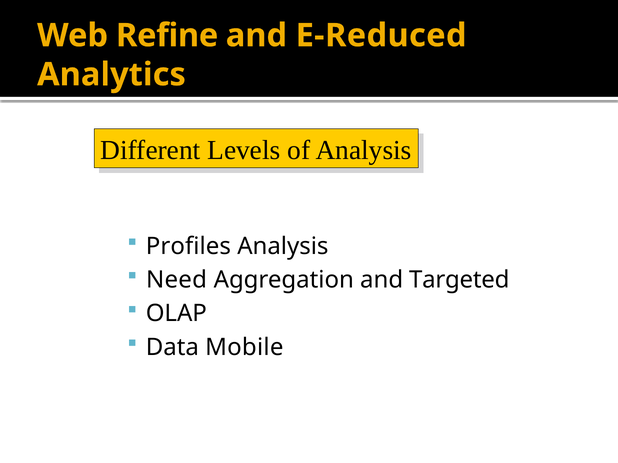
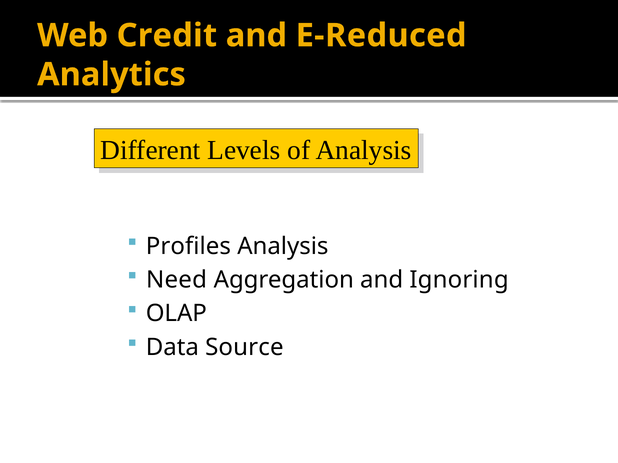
Refine: Refine -> Credit
Targeted: Targeted -> Ignoring
Mobile: Mobile -> Source
